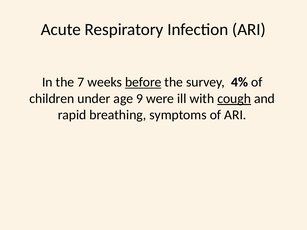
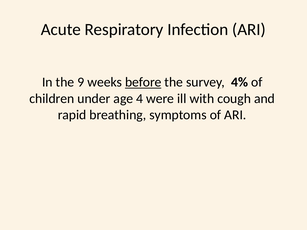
7: 7 -> 9
9: 9 -> 4
cough underline: present -> none
